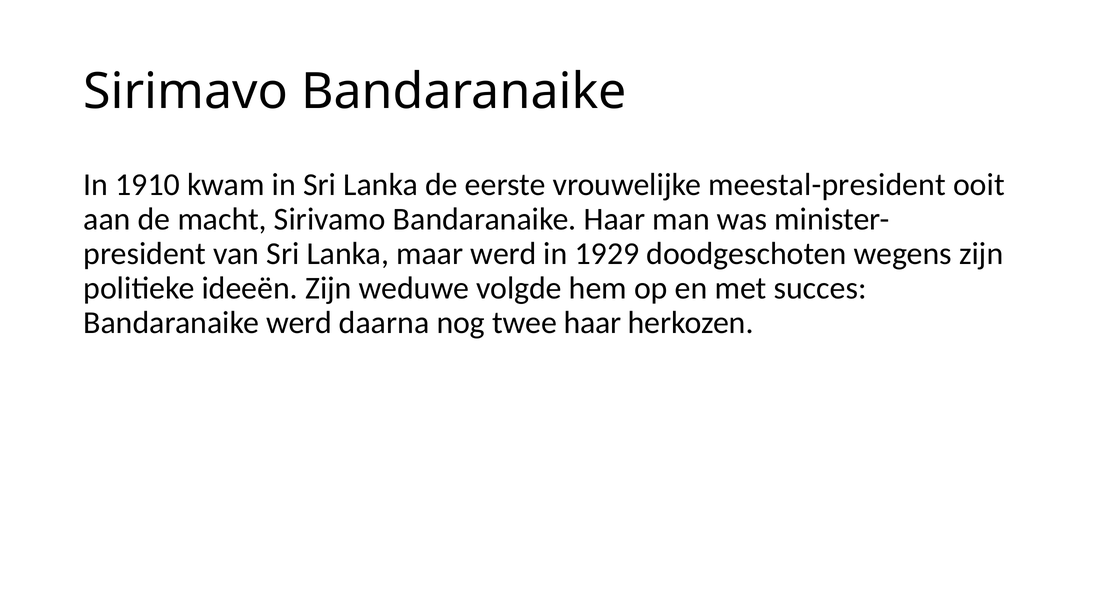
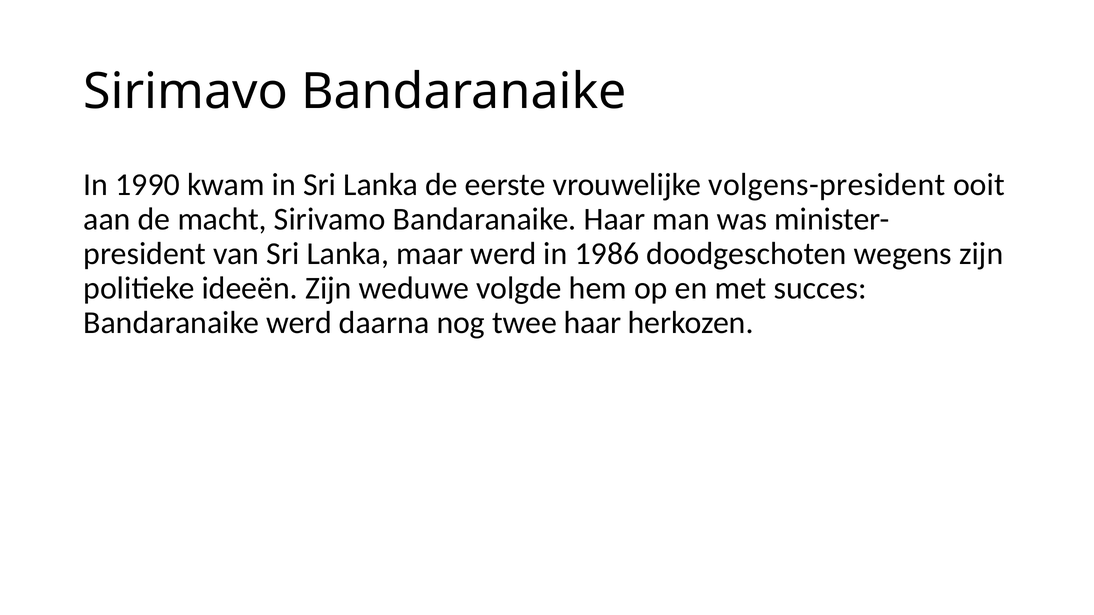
1910: 1910 -> 1990
meestal-president: meestal-president -> volgens-president
1929: 1929 -> 1986
